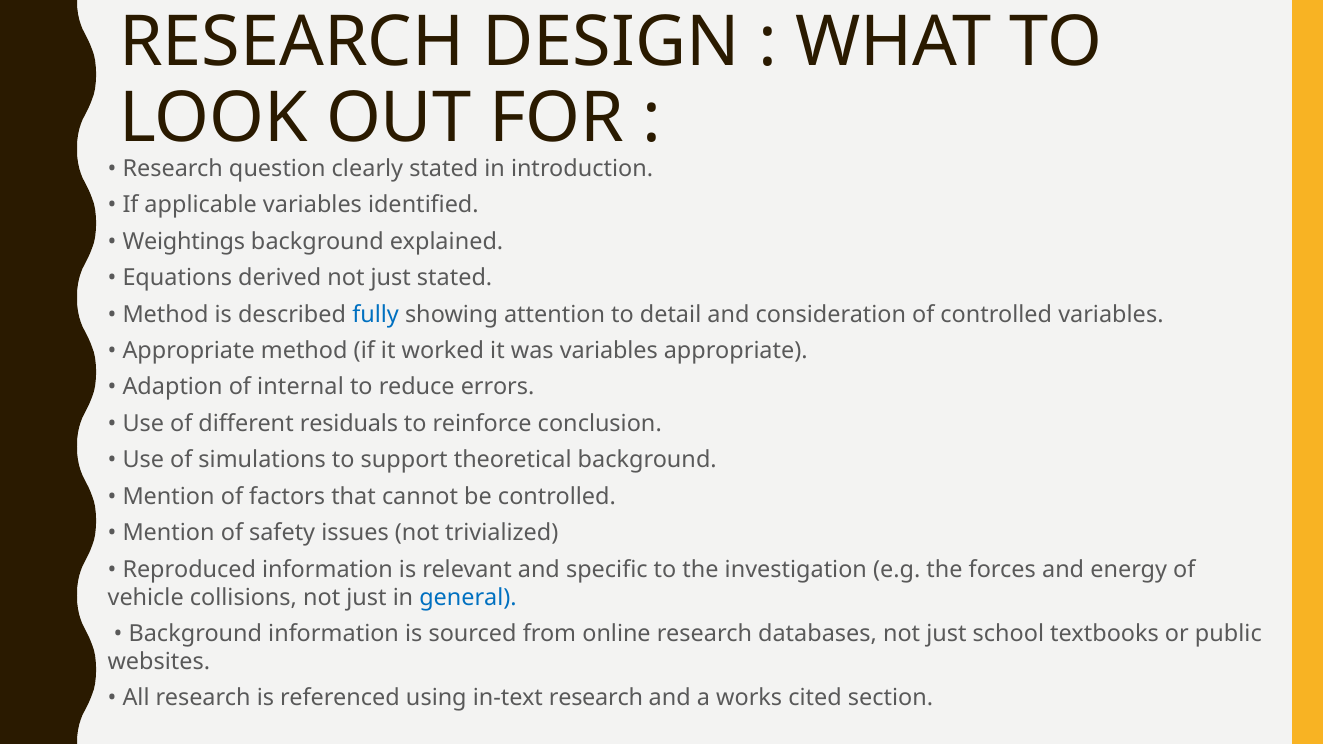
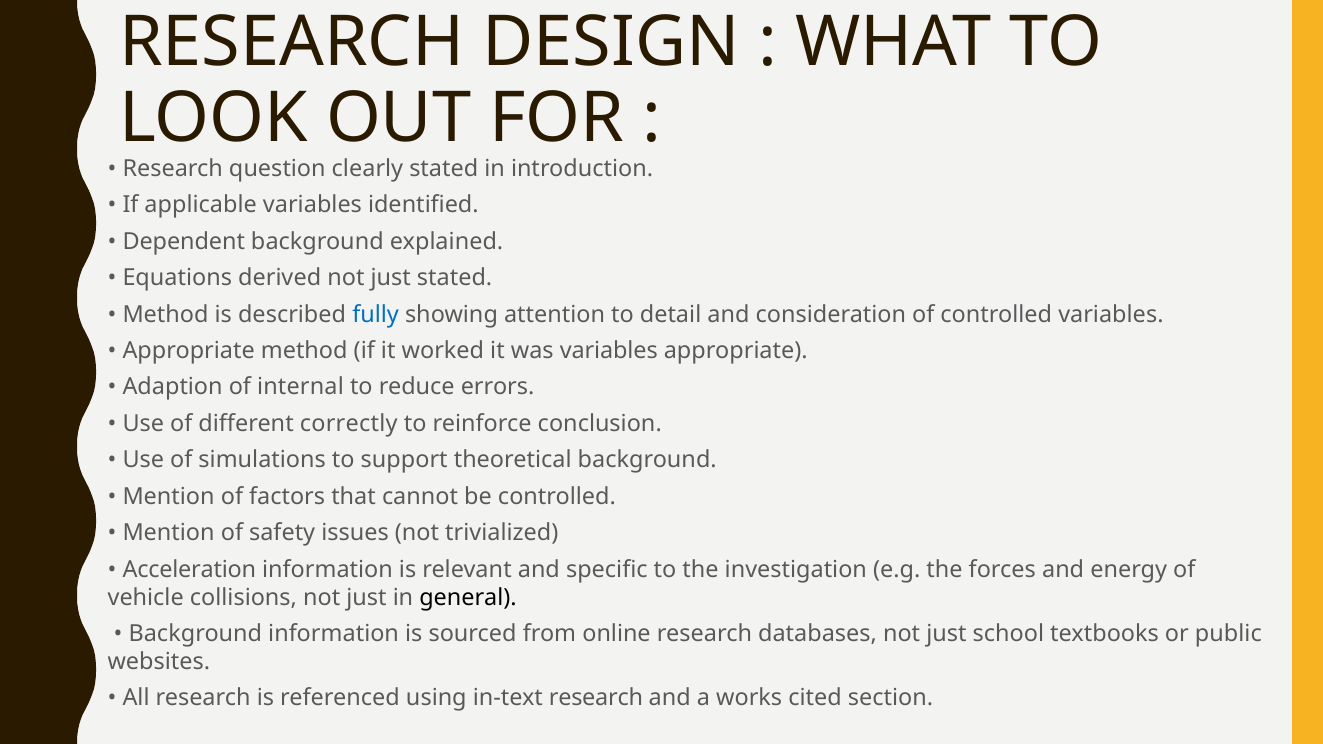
Weightings: Weightings -> Dependent
residuals: residuals -> correctly
Reproduced: Reproduced -> Acceleration
general colour: blue -> black
